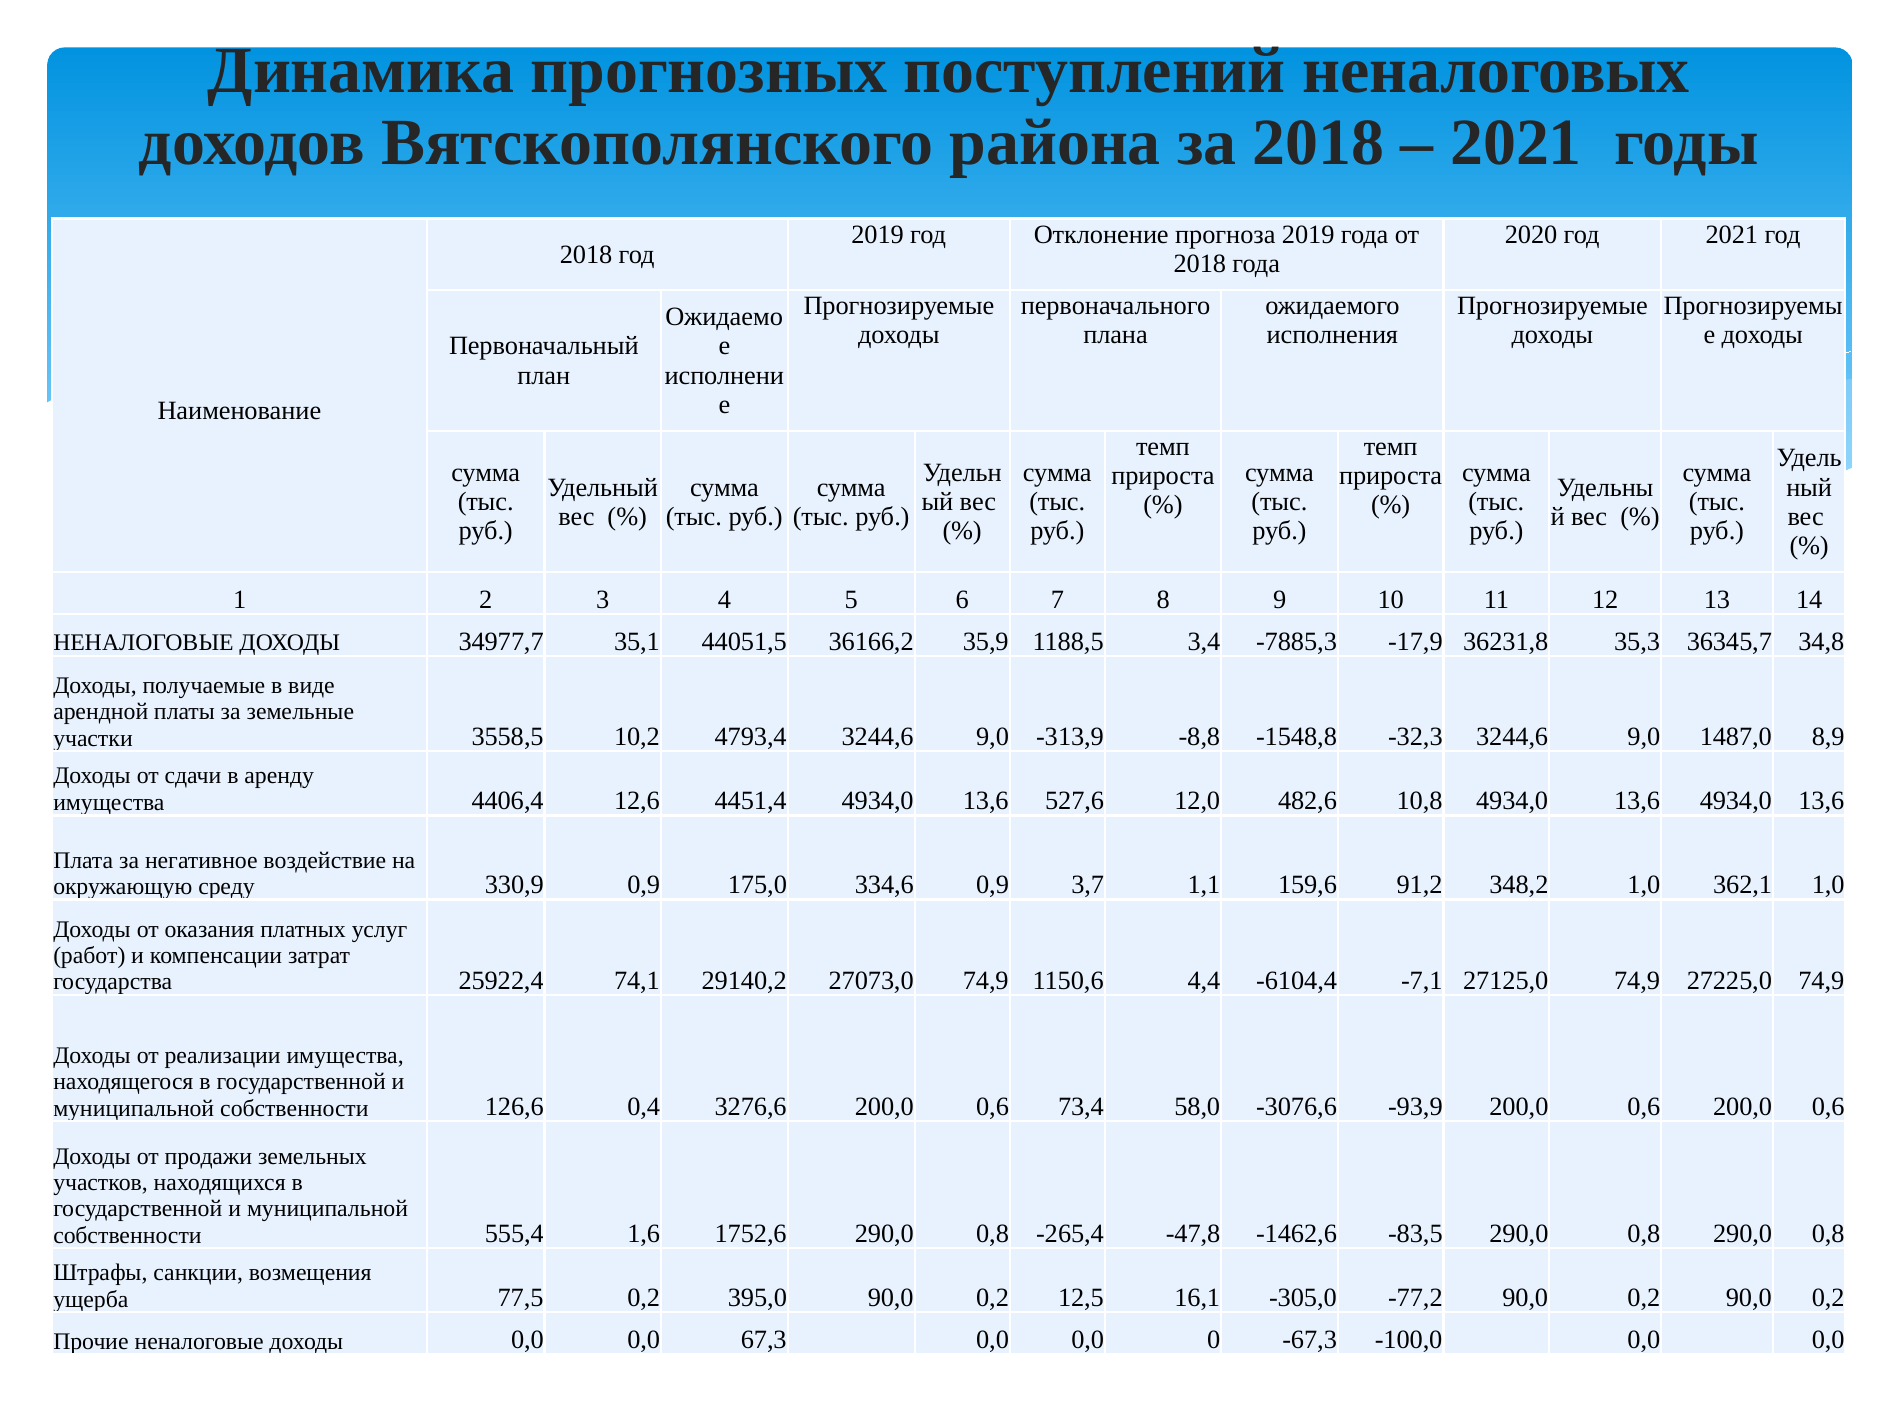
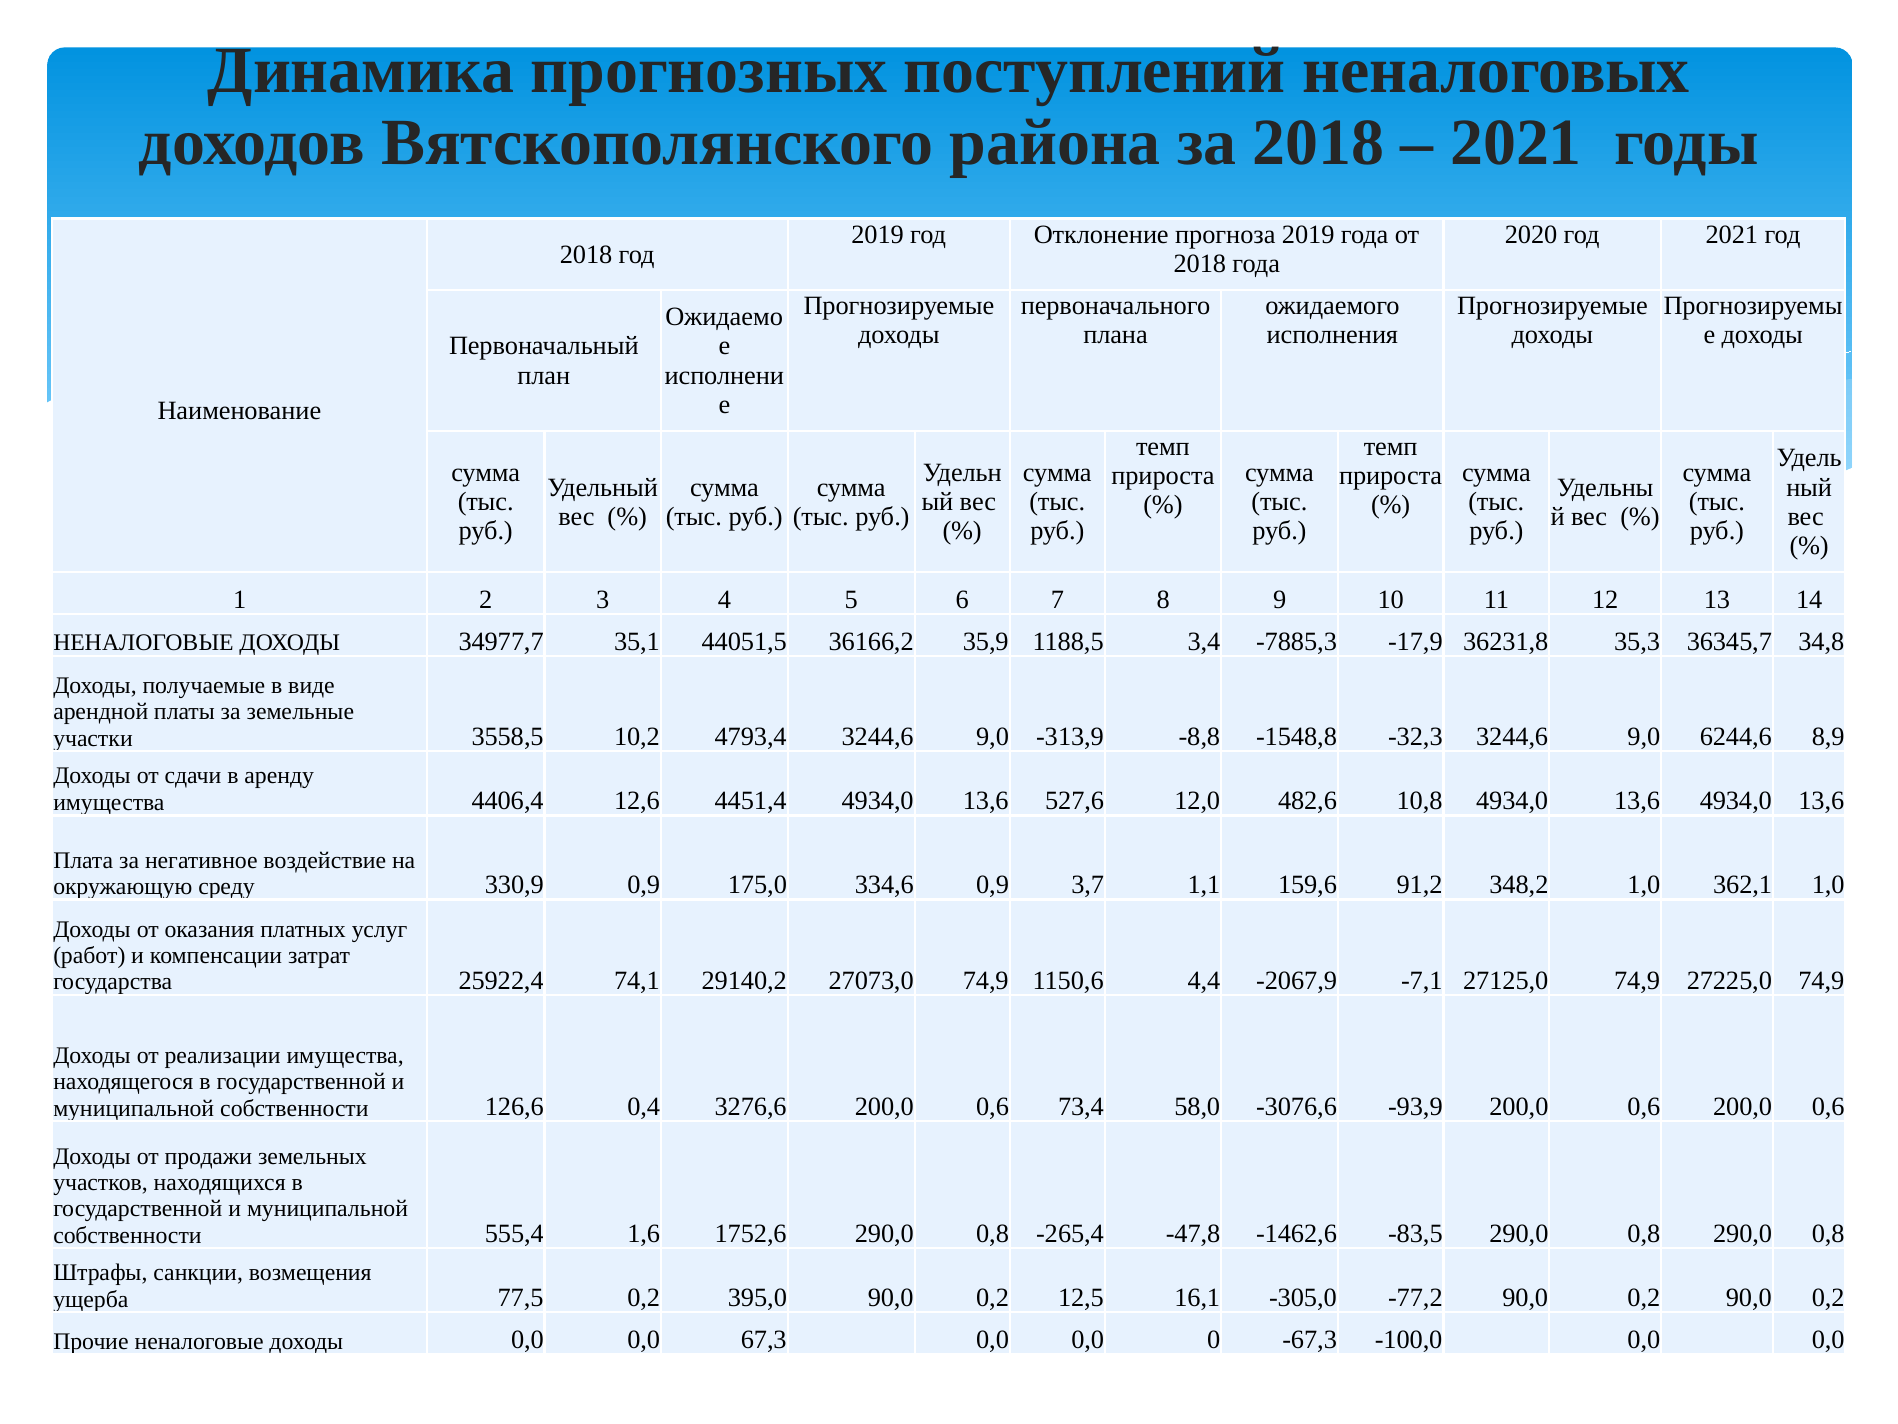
1487,0: 1487,0 -> 6244,6
-6104,4: -6104,4 -> -2067,9
